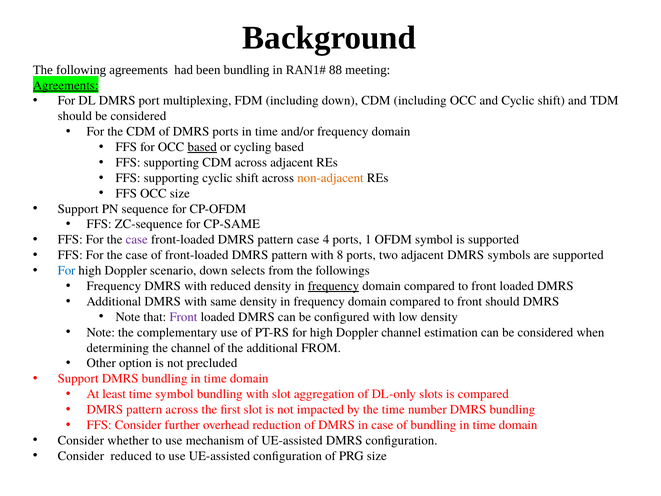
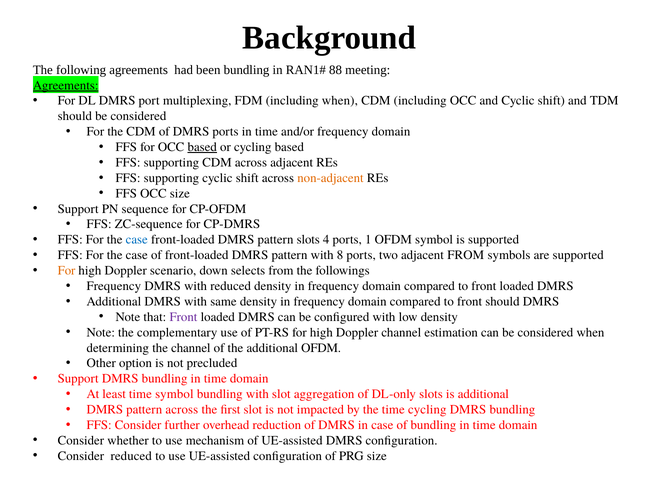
including down: down -> when
CP-SAME: CP-SAME -> CP-DMRS
case at (137, 240) colour: purple -> blue
pattern case: case -> slots
adjacent DMRS: DMRS -> FROM
For at (67, 270) colour: blue -> orange
frequency at (333, 286) underline: present -> none
additional FROM: FROM -> OFDM
is compared: compared -> additional
time number: number -> cycling
